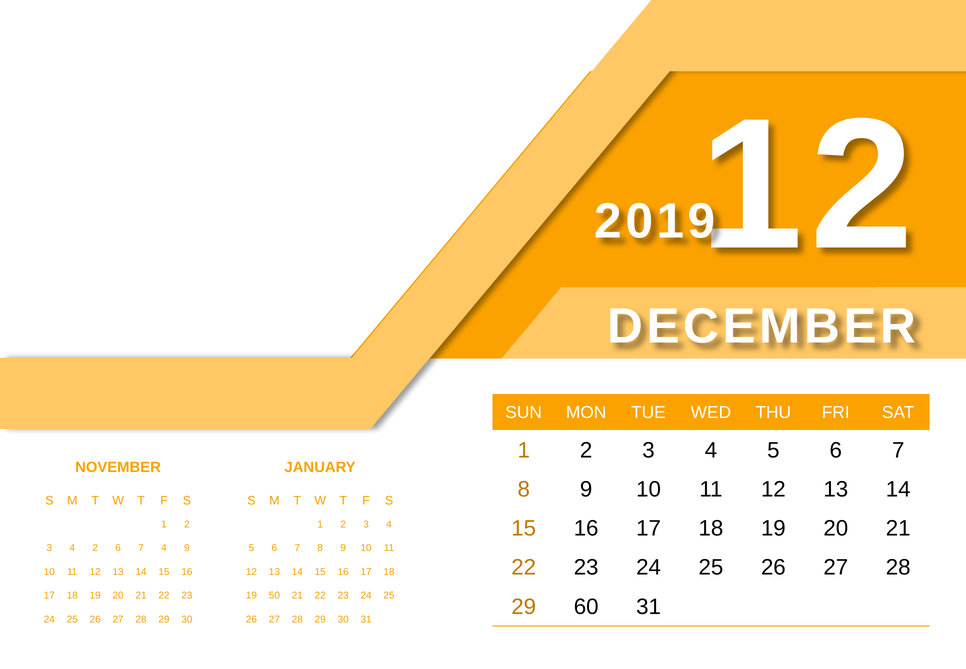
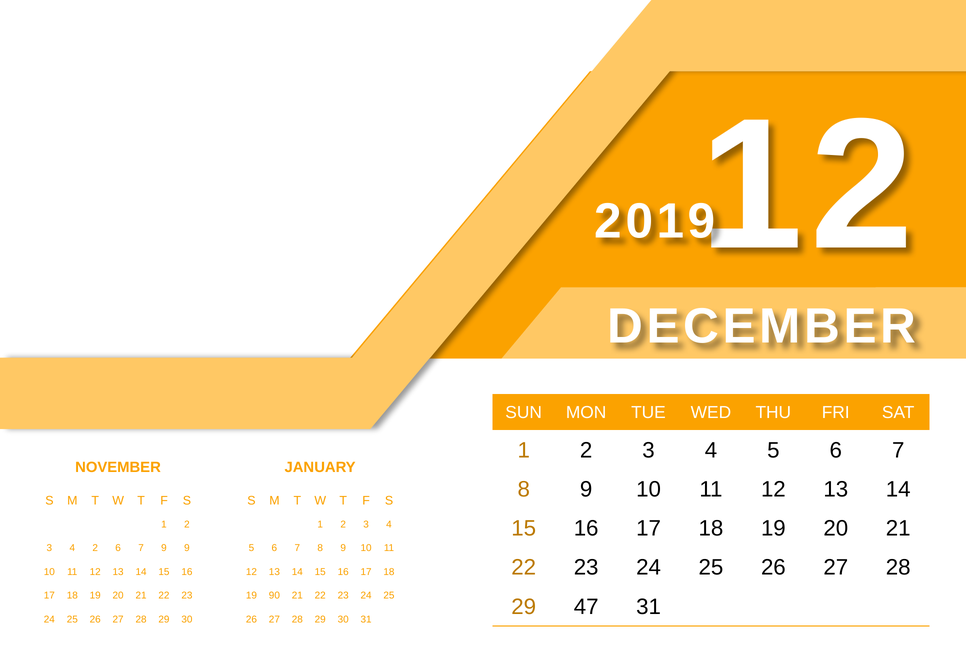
7 4: 4 -> 9
50: 50 -> 90
60: 60 -> 47
